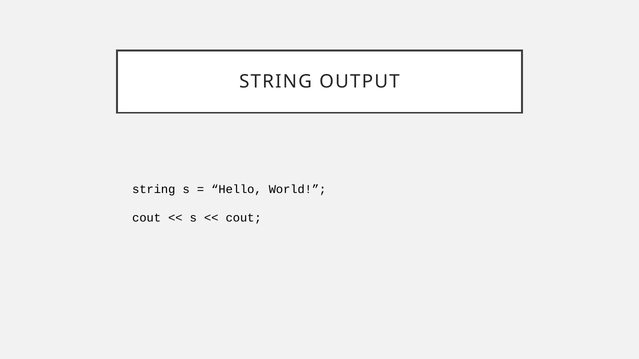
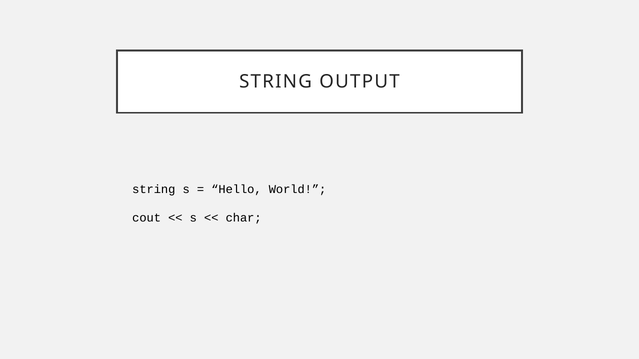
cout at (244, 218): cout -> char
